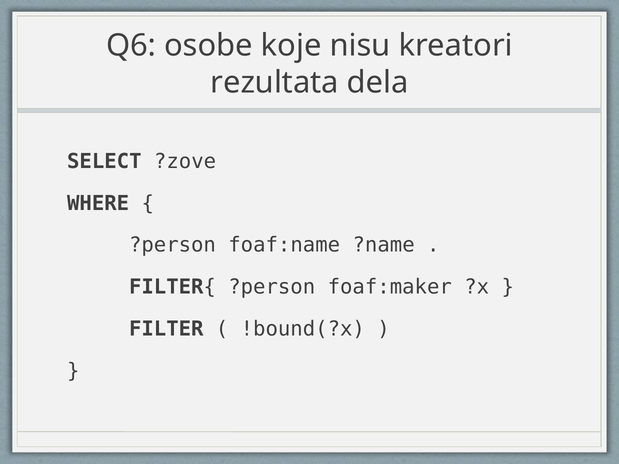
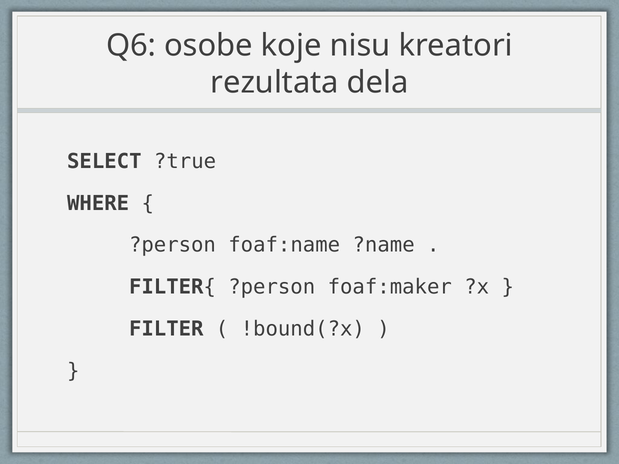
?zove: ?zove -> ?true
